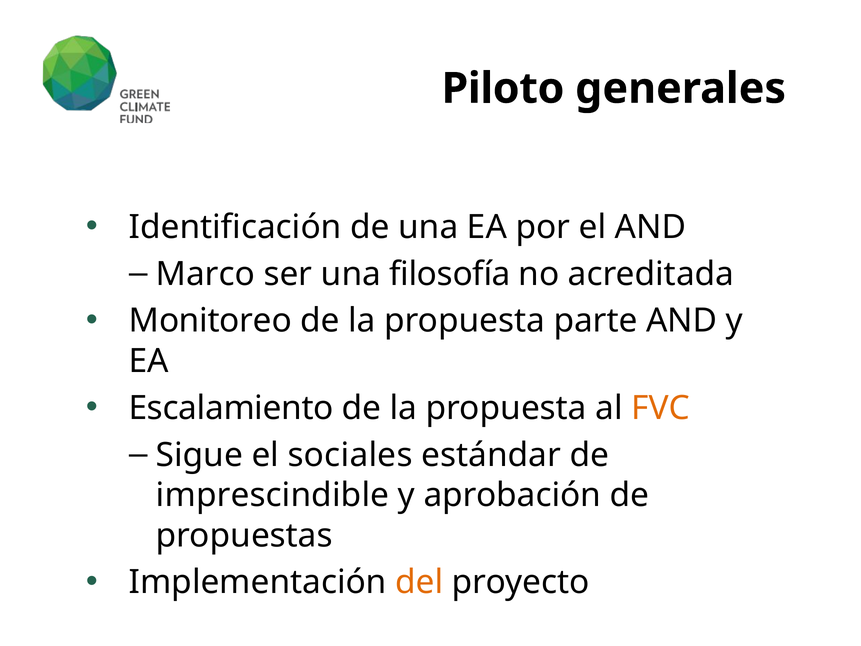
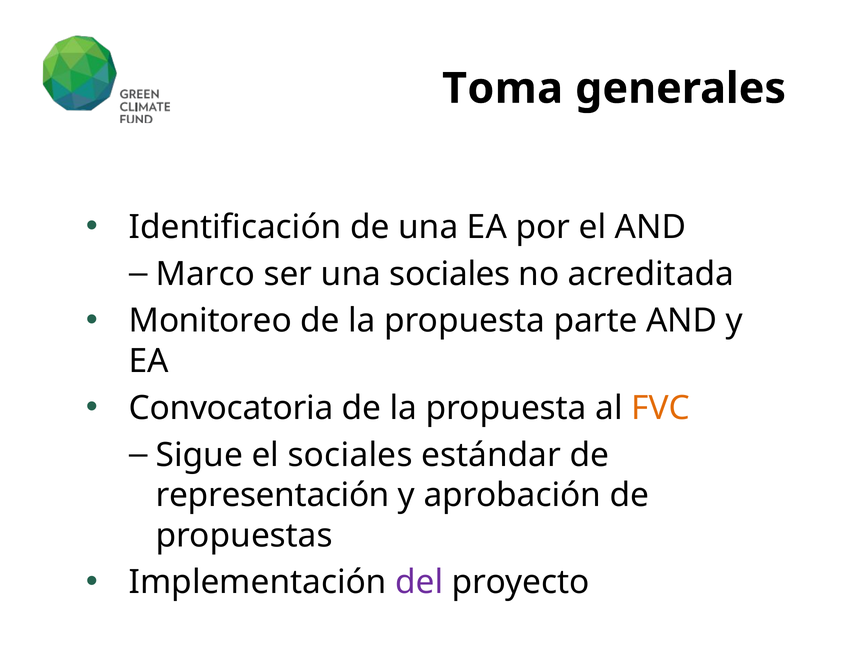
Piloto: Piloto -> Toma
una filosofía: filosofía -> sociales
Escalamiento: Escalamiento -> Convocatoria
imprescindible: imprescindible -> representación
del colour: orange -> purple
